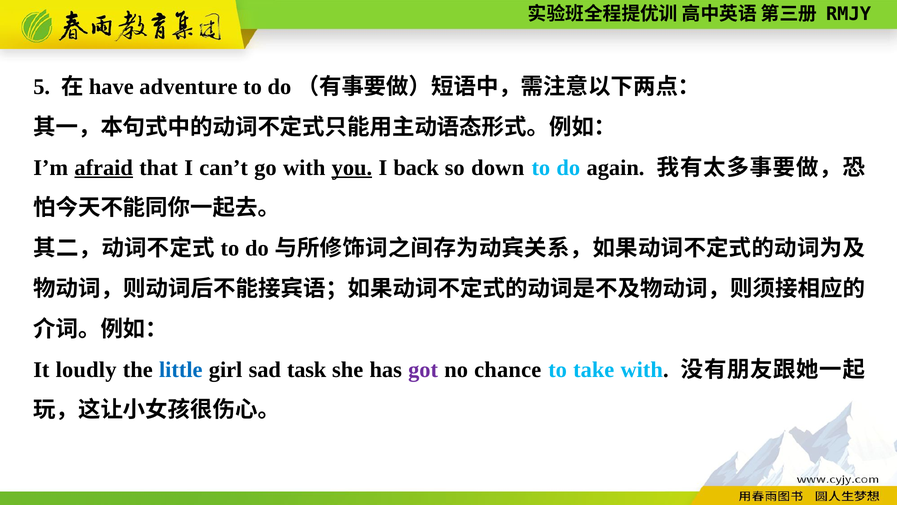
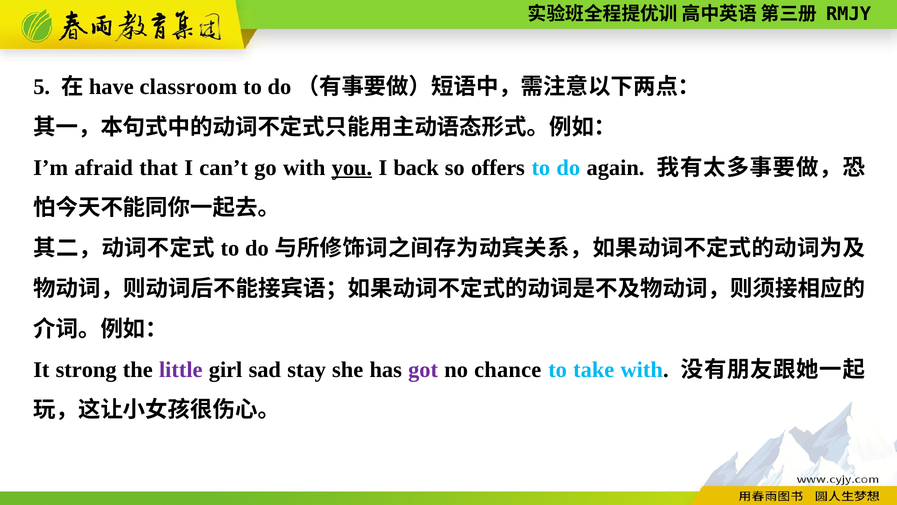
adventure: adventure -> classroom
afraid underline: present -> none
down: down -> offers
loudly: loudly -> strong
little colour: blue -> purple
task: task -> stay
